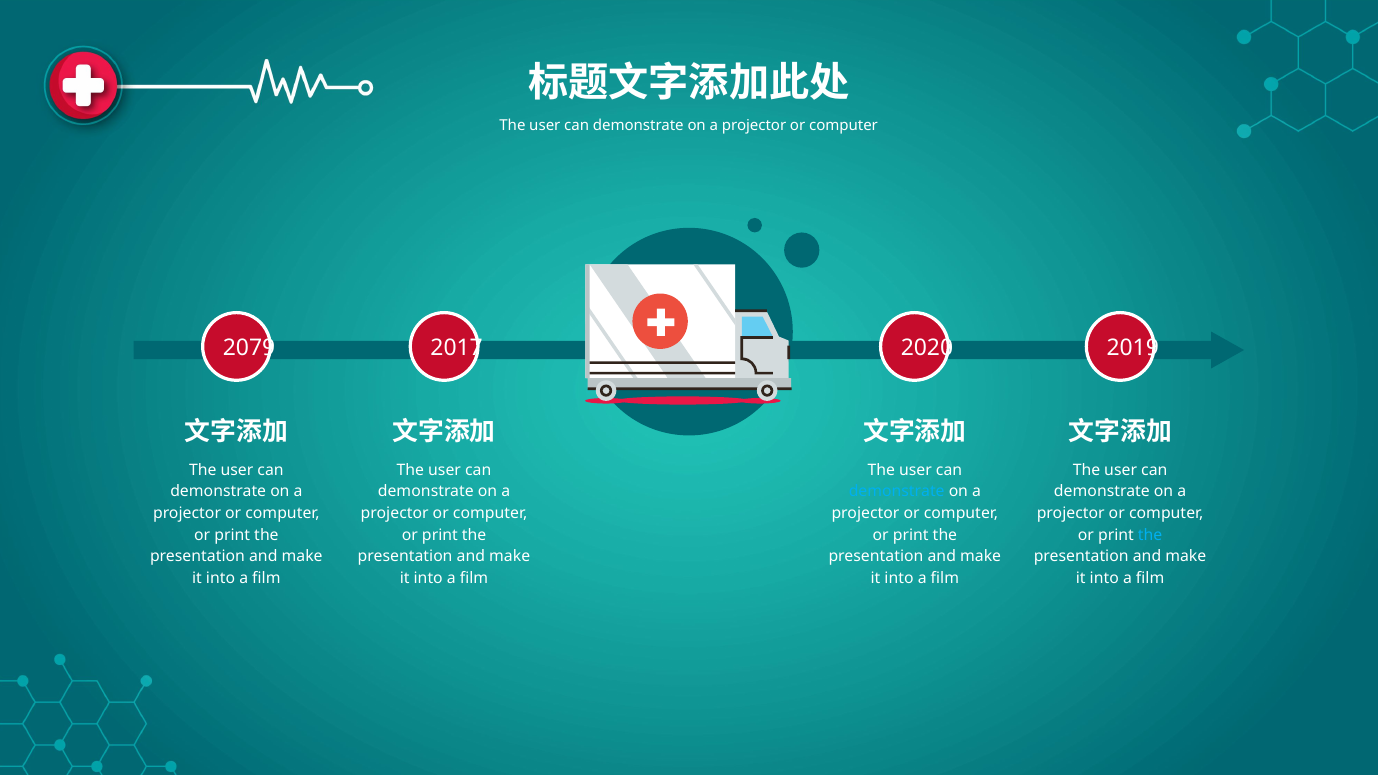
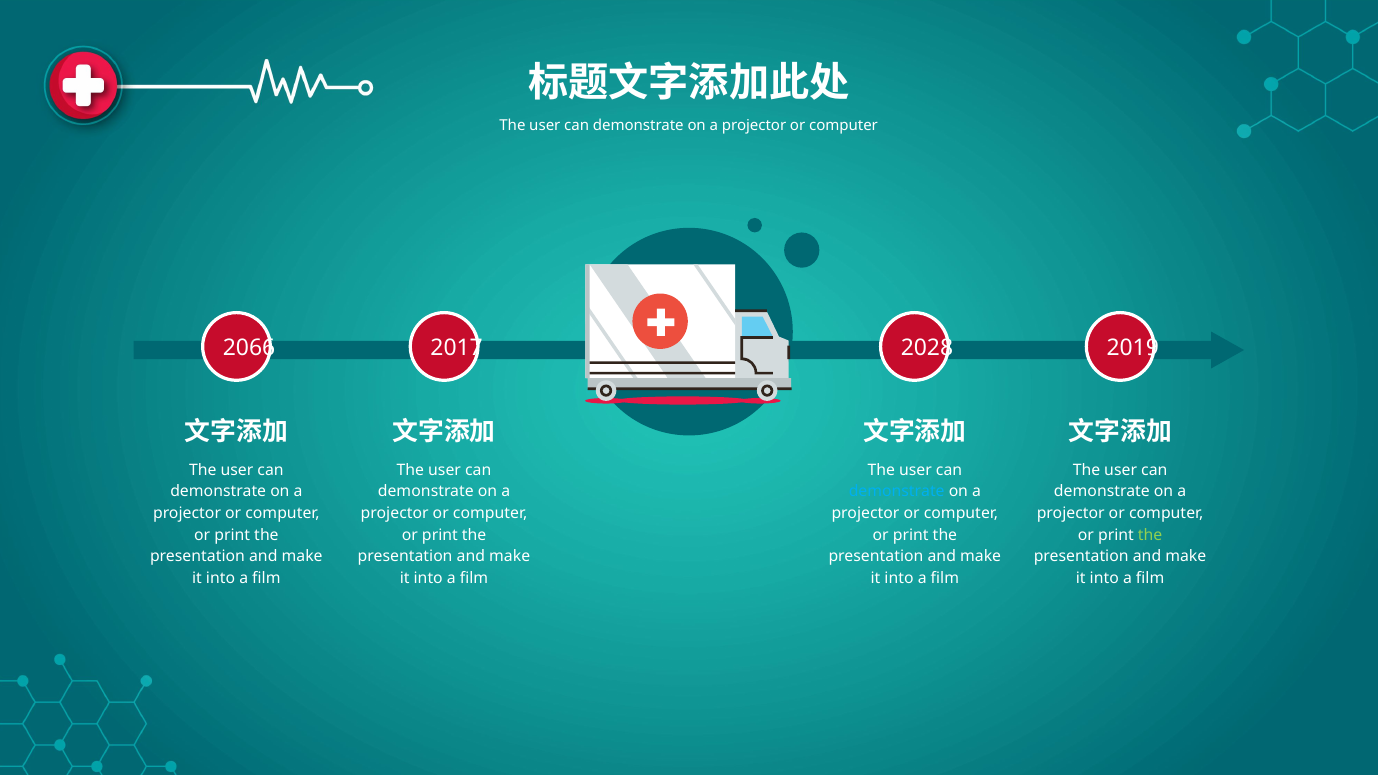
2079: 2079 -> 2066
2020: 2020 -> 2028
the at (1150, 535) colour: light blue -> light green
